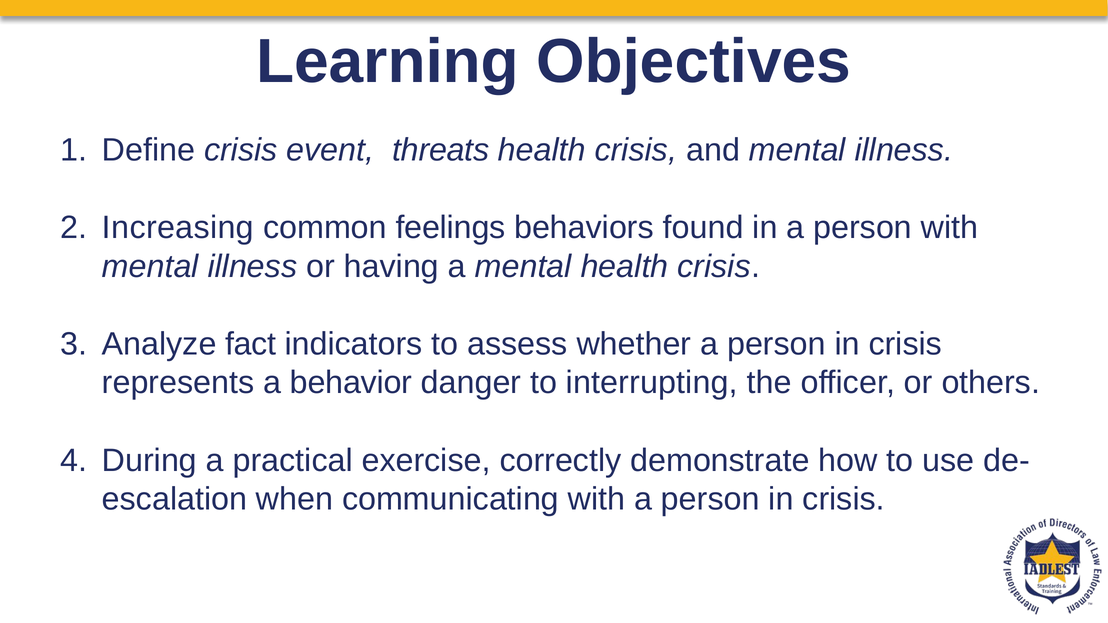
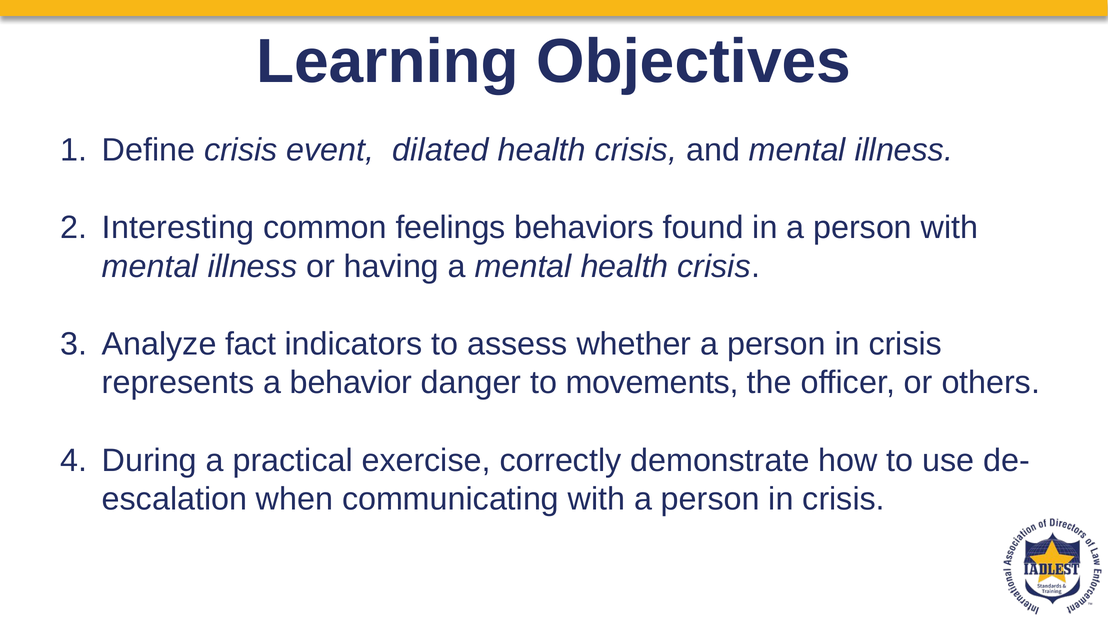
threats: threats -> dilated
Increasing: Increasing -> Interesting
interrupting: interrupting -> movements
